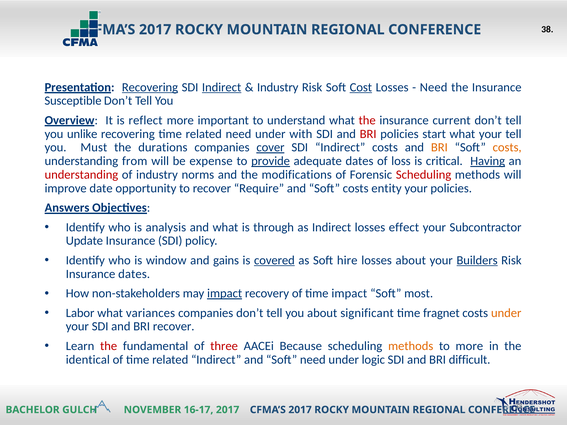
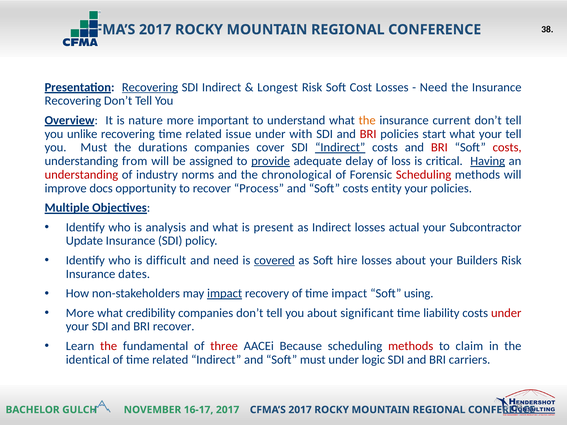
Indirect at (222, 87) underline: present -> none
Industry at (278, 87): Industry -> Longest
Cost underline: present -> none
Susceptible at (73, 101): Susceptible -> Recovering
reflect: reflect -> nature
the at (367, 120) colour: red -> orange
related need: need -> issue
cover underline: present -> none
Indirect at (340, 148) underline: none -> present
BRI at (439, 148) colour: orange -> red
costs at (507, 148) colour: orange -> red
expense: expense -> assigned
adequate dates: dates -> delay
modifications: modifications -> chronological
date: date -> docs
Require: Require -> Process
Answers: Answers -> Multiple
through: through -> present
effect: effect -> actual
window: window -> difficult
and gains: gains -> need
Builders underline: present -> none
most: most -> using
Labor at (80, 313): Labor -> More
variances: variances -> credibility
fragnet: fragnet -> liability
under at (506, 313) colour: orange -> red
methods at (411, 346) colour: orange -> red
to more: more -> claim
Soft need: need -> must
difficult: difficult -> carriers
